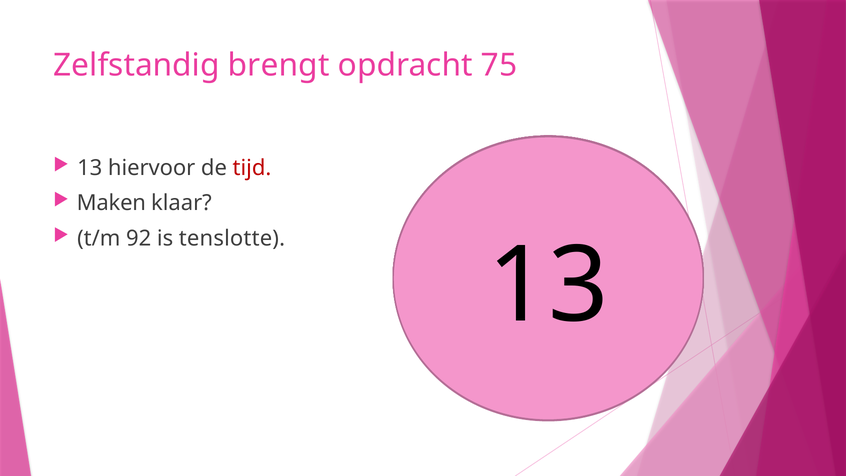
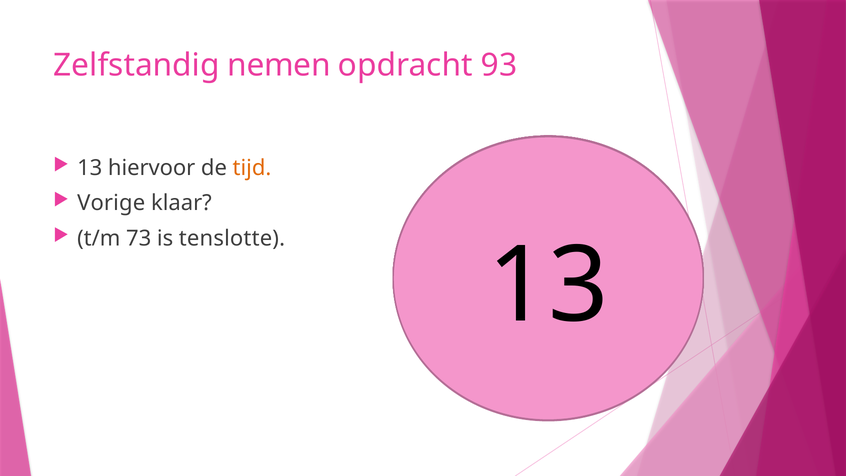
brengt: brengt -> nemen
75: 75 -> 93
tijd colour: red -> orange
Maken: Maken -> Vorige
92: 92 -> 73
